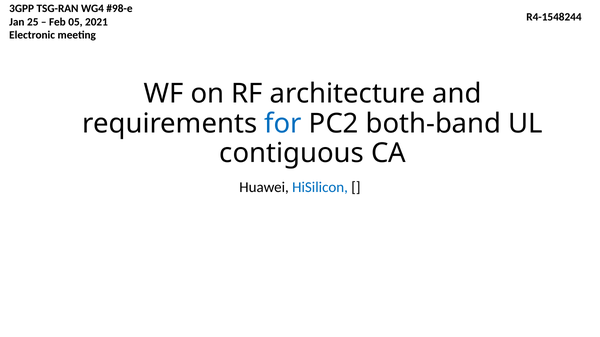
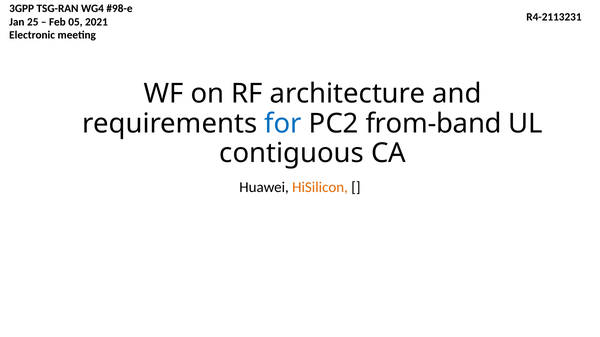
R4-1548244: R4-1548244 -> R4-2113231
both-band: both-band -> from-band
HiSilicon colour: blue -> orange
